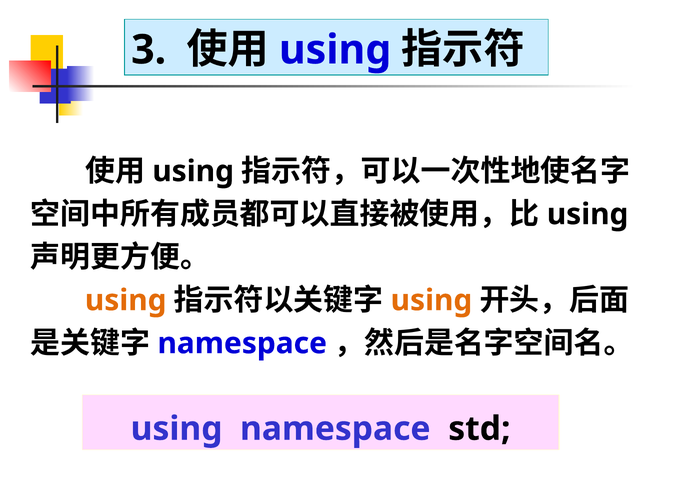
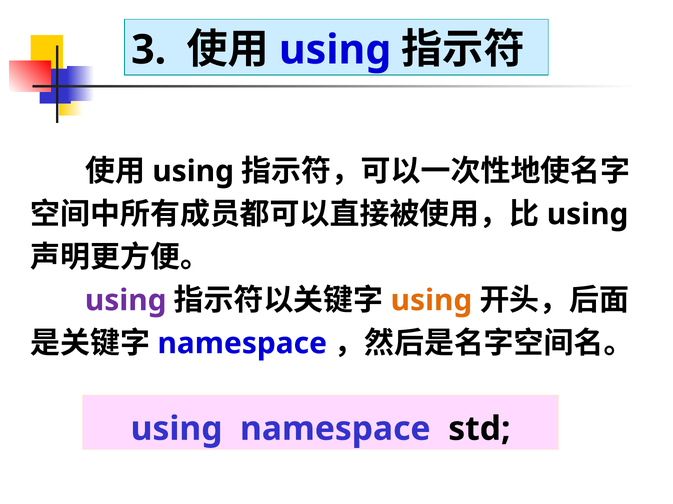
using at (126, 301) colour: orange -> purple
